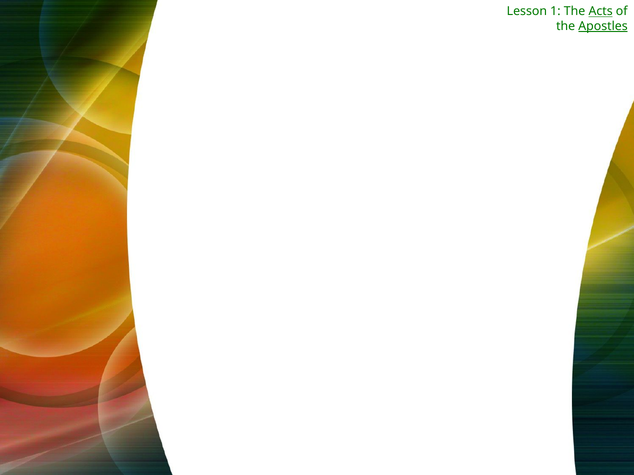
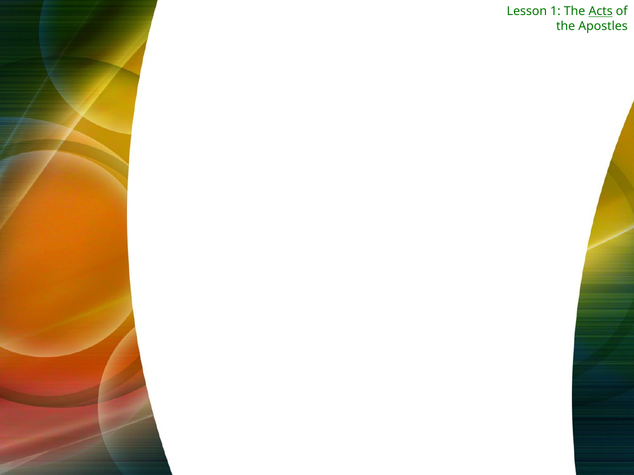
Apostles underline: present -> none
